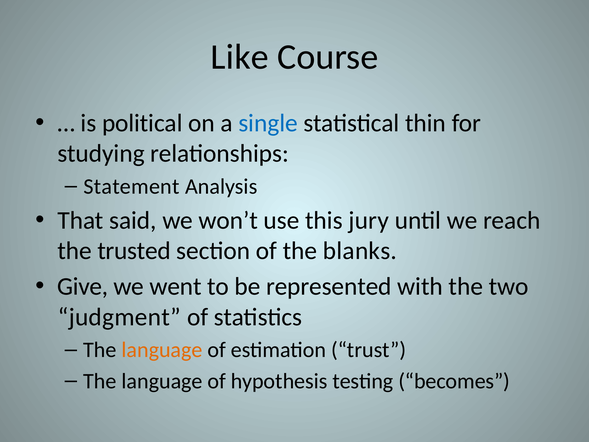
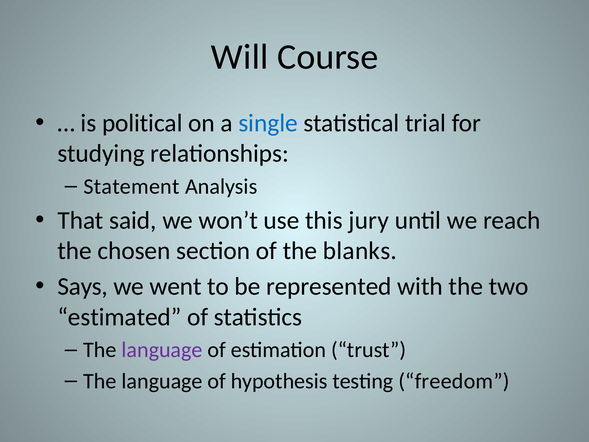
Like: Like -> Will
thin: thin -> trial
trusted: trusted -> chosen
Give: Give -> Says
judgment: judgment -> estimated
language at (162, 350) colour: orange -> purple
becomes: becomes -> freedom
